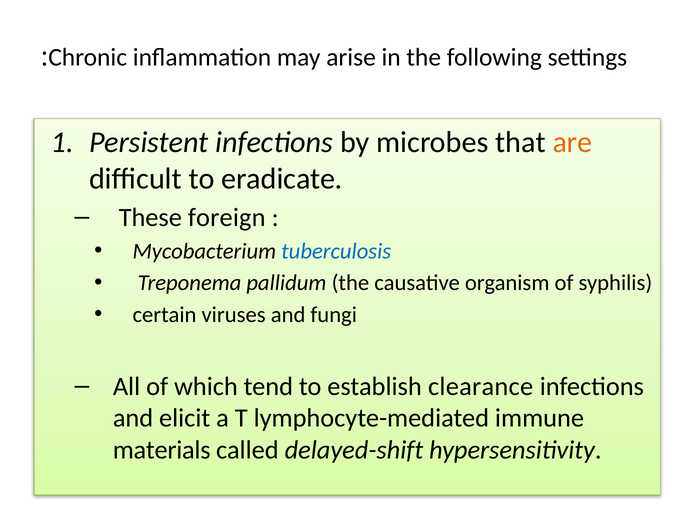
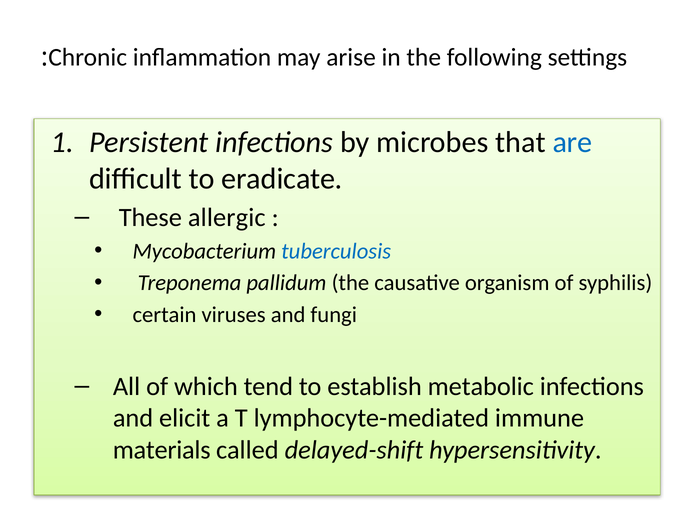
are colour: orange -> blue
foreign: foreign -> allergic
clearance: clearance -> metabolic
